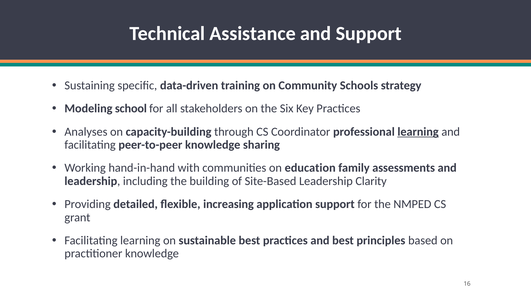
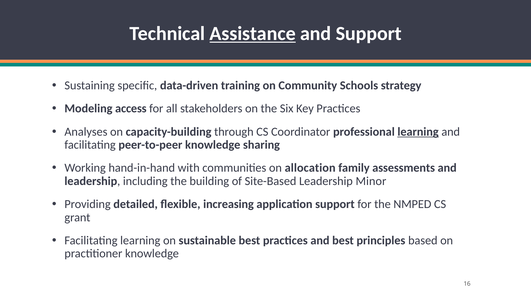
Assistance underline: none -> present
school: school -> access
education: education -> allocation
Clarity: Clarity -> Minor
